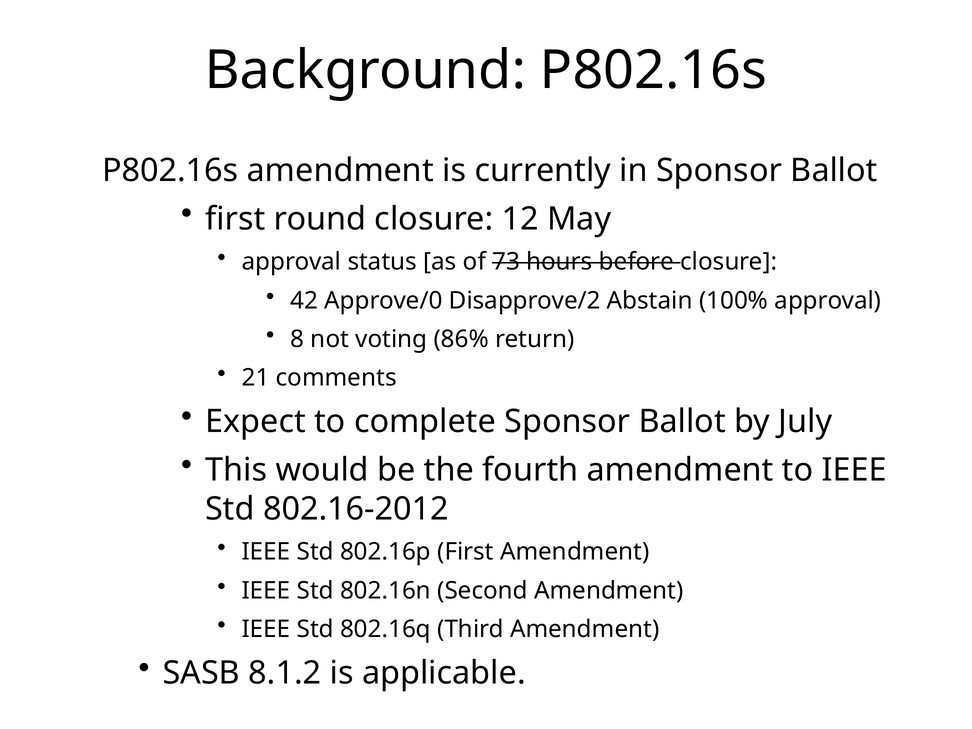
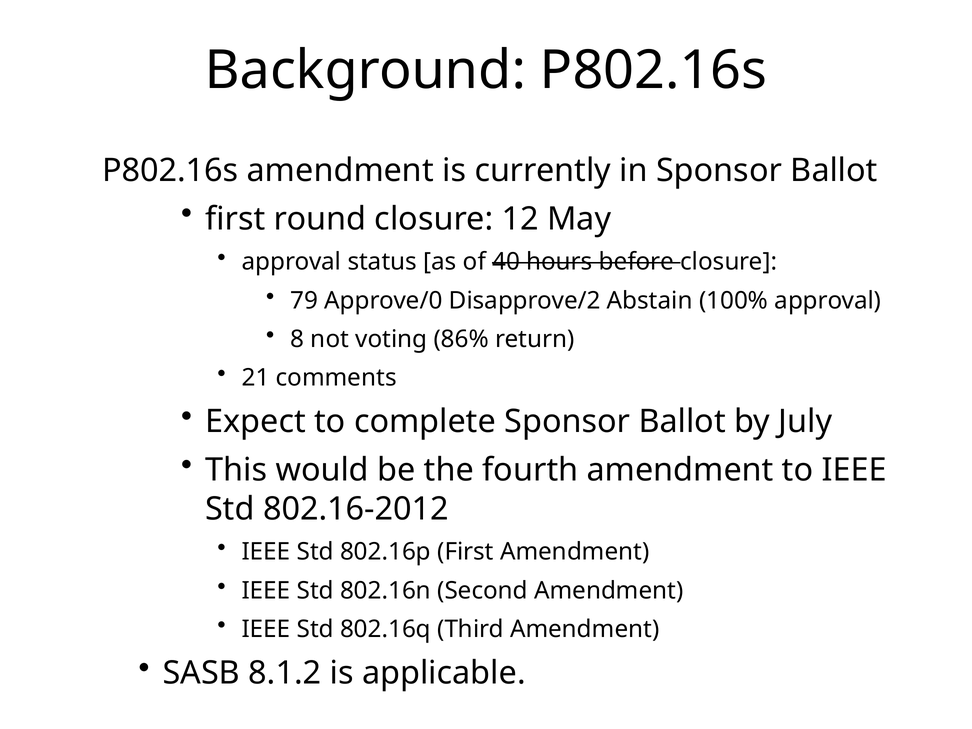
73: 73 -> 40
42: 42 -> 79
